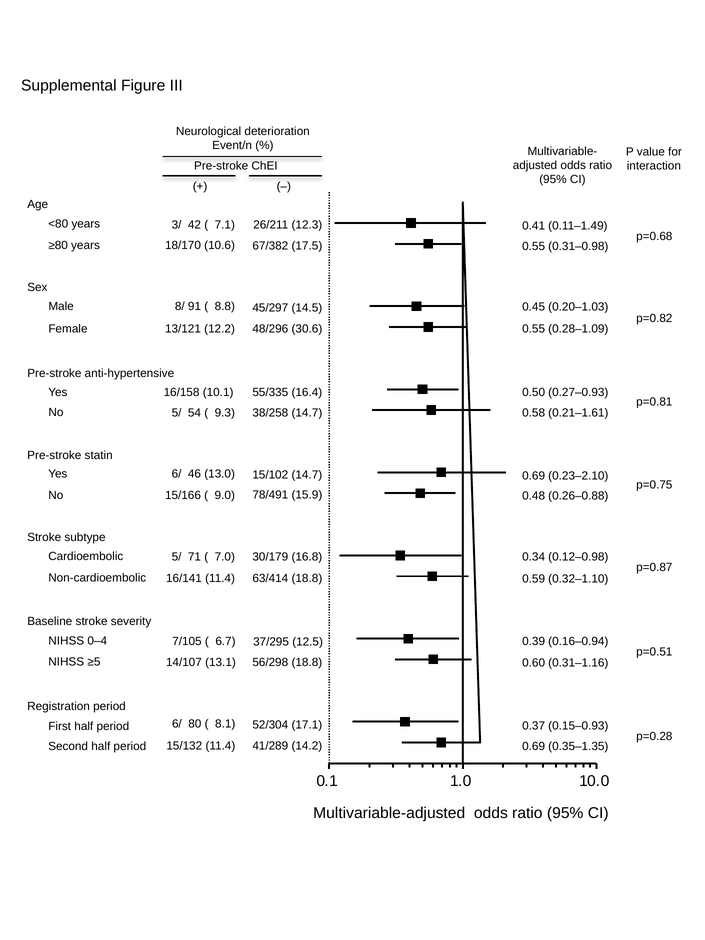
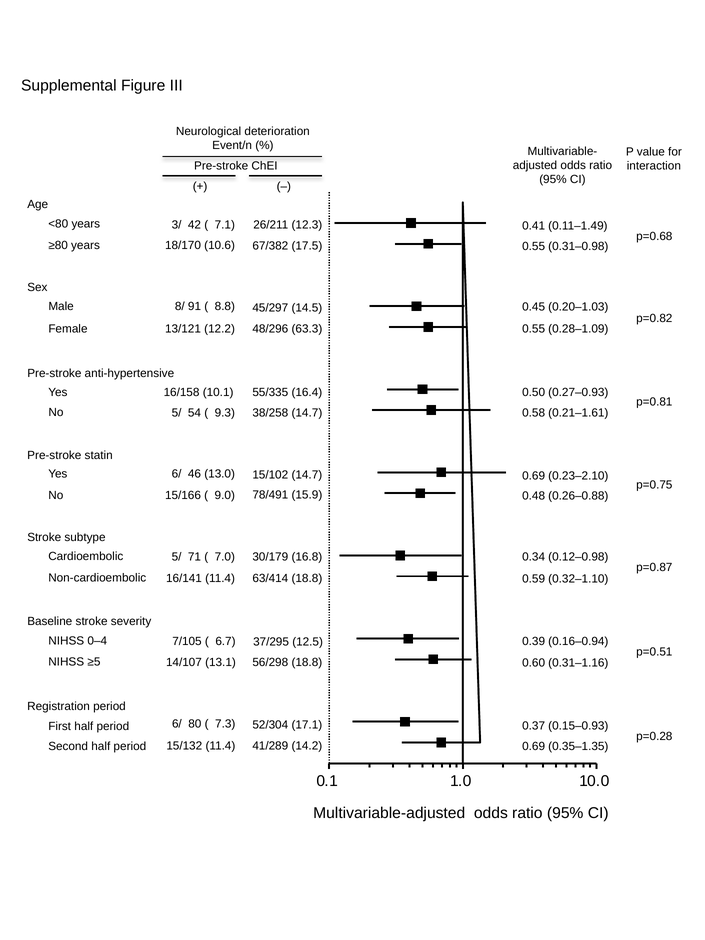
30.6: 30.6 -> 63.3
8.1: 8.1 -> 7.3
